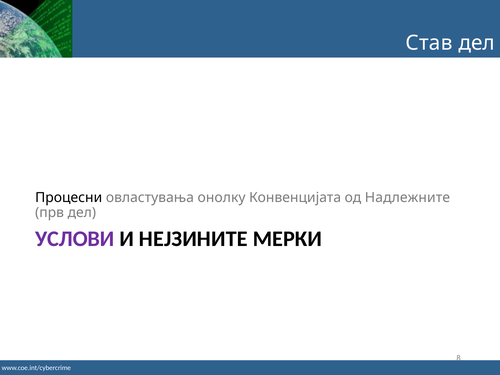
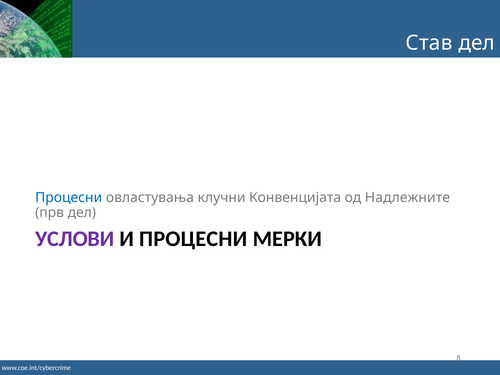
Процесни at (69, 197) colour: black -> blue
онолку: онолку -> клучни
И НЕЈЗИНИТЕ: НЕЈЗИНИТЕ -> ПРОЦЕСНИ
